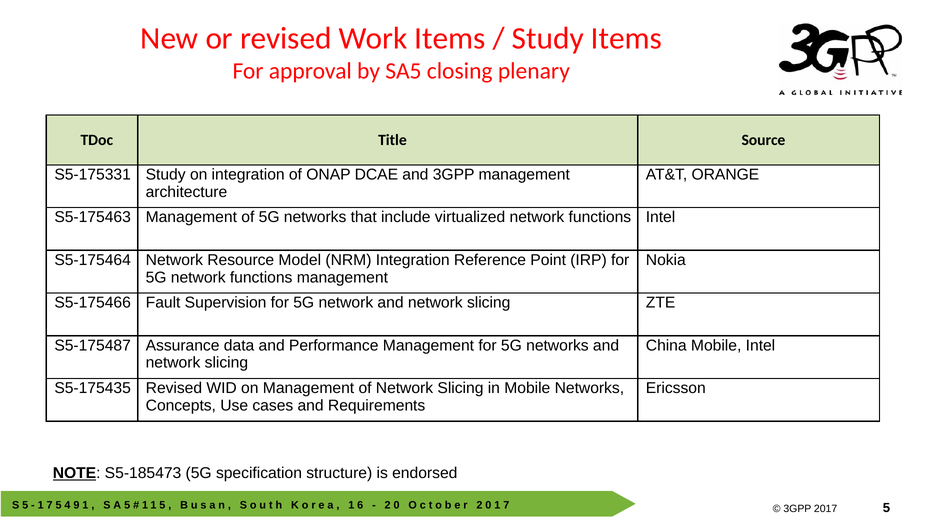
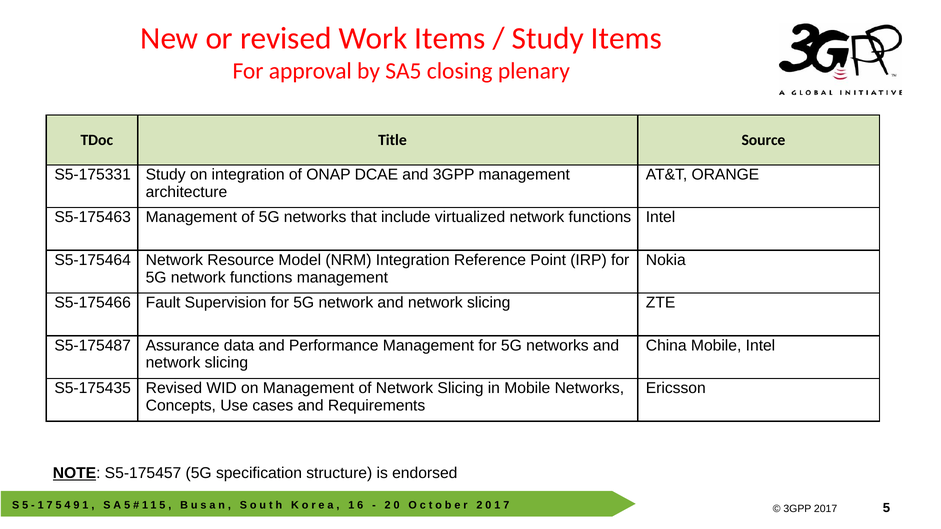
S5-185473: S5-185473 -> S5-175457
